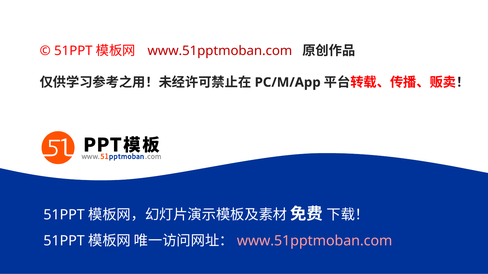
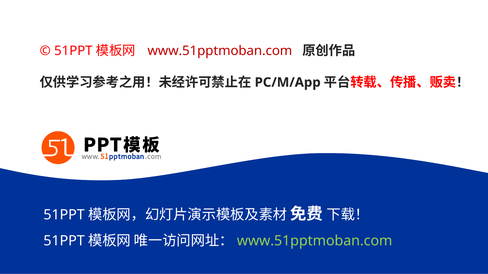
www.51pptmoban.com at (315, 241) colour: pink -> light green
